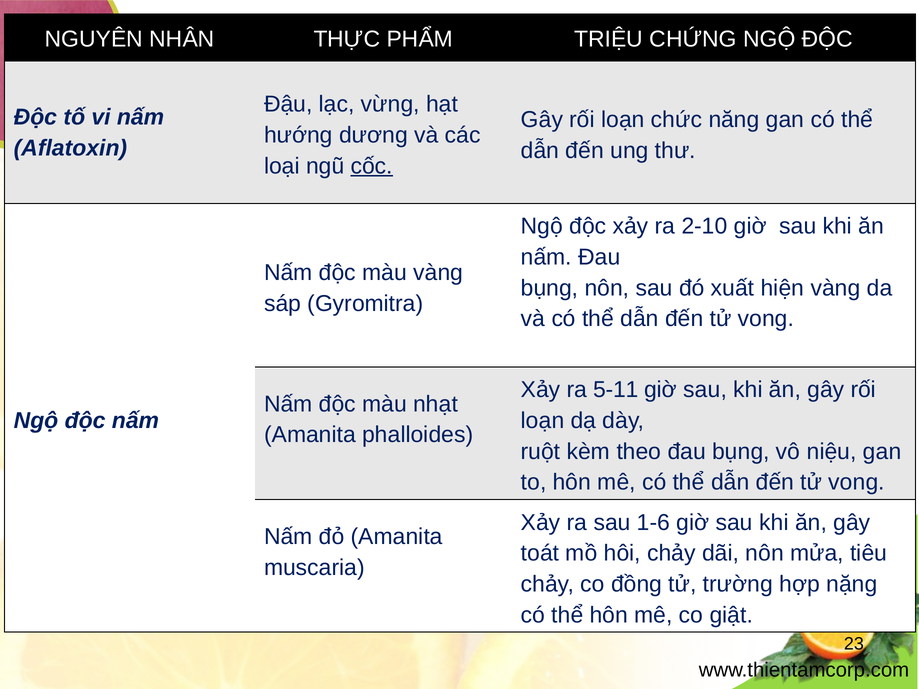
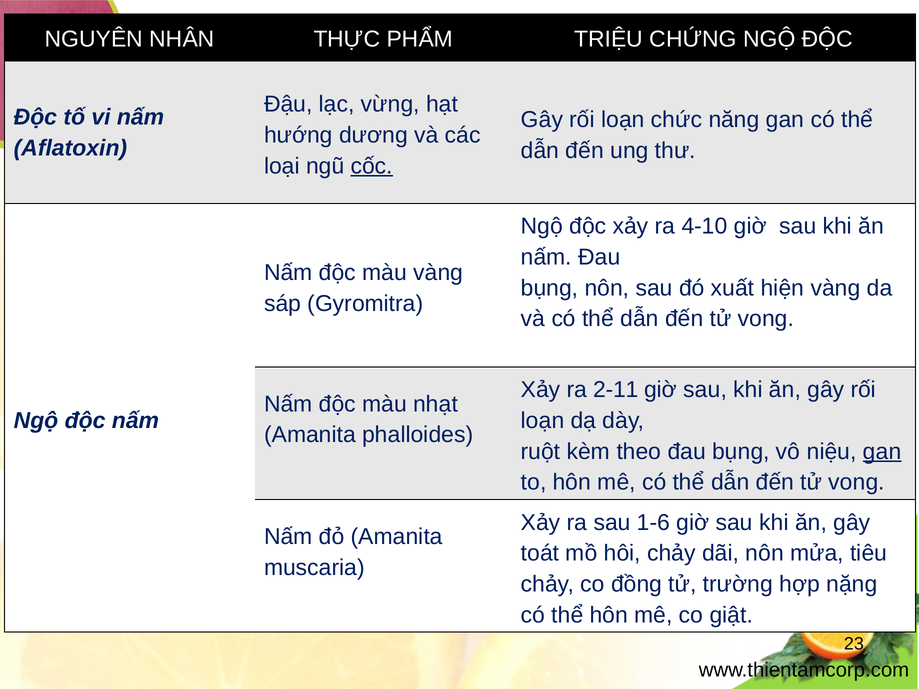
2-10: 2-10 -> 4-10
5-11: 5-11 -> 2-11
gan at (882, 452) underline: none -> present
